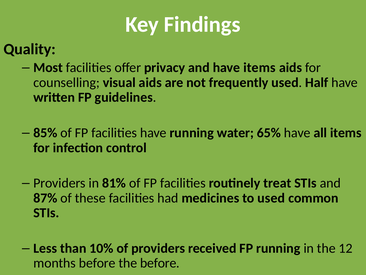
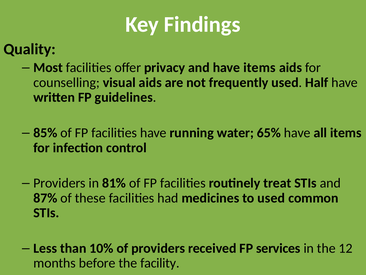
FP running: running -> services
the before: before -> facility
